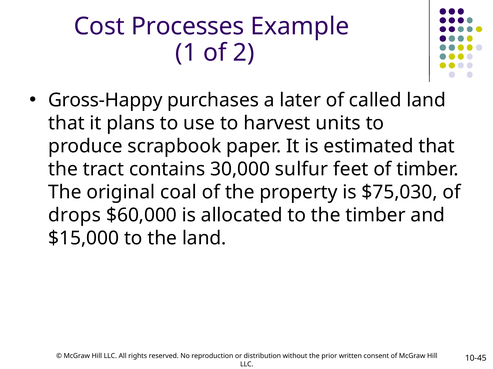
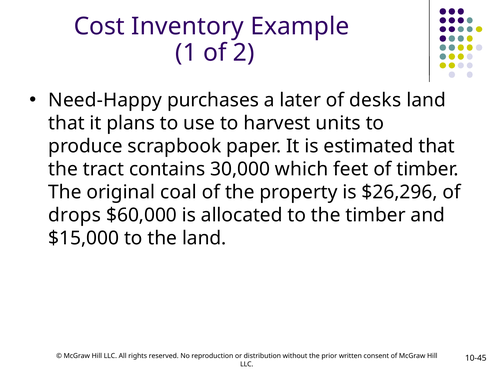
Processes: Processes -> Inventory
Gross-Happy: Gross-Happy -> Need-Happy
called: called -> desks
sulfur: sulfur -> which
$75,030: $75,030 -> $26,296
